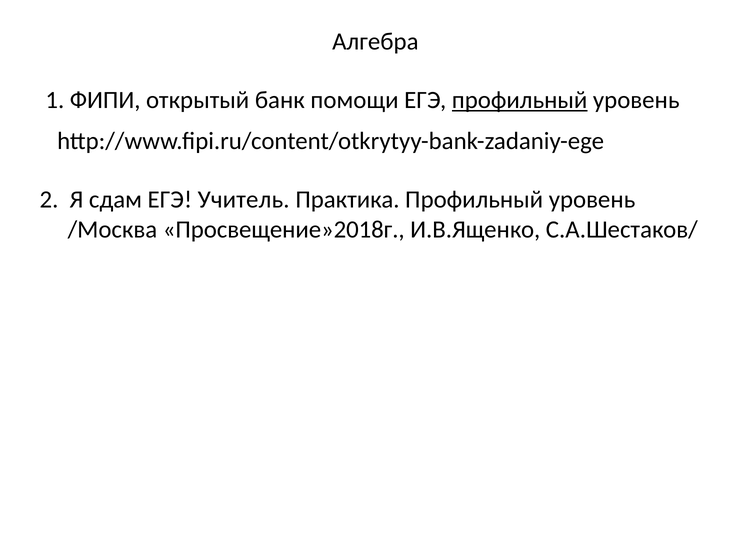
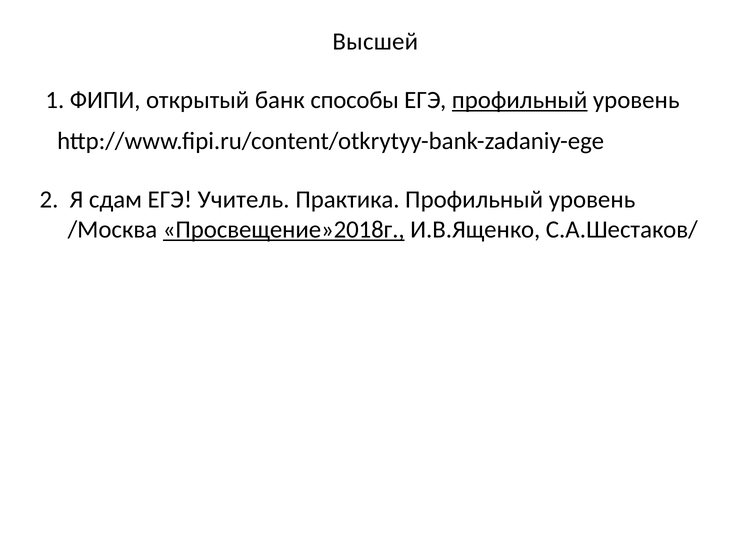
Алгебра: Алгебра -> Высшей
помощи: помощи -> способы
Просвещение»2018г underline: none -> present
